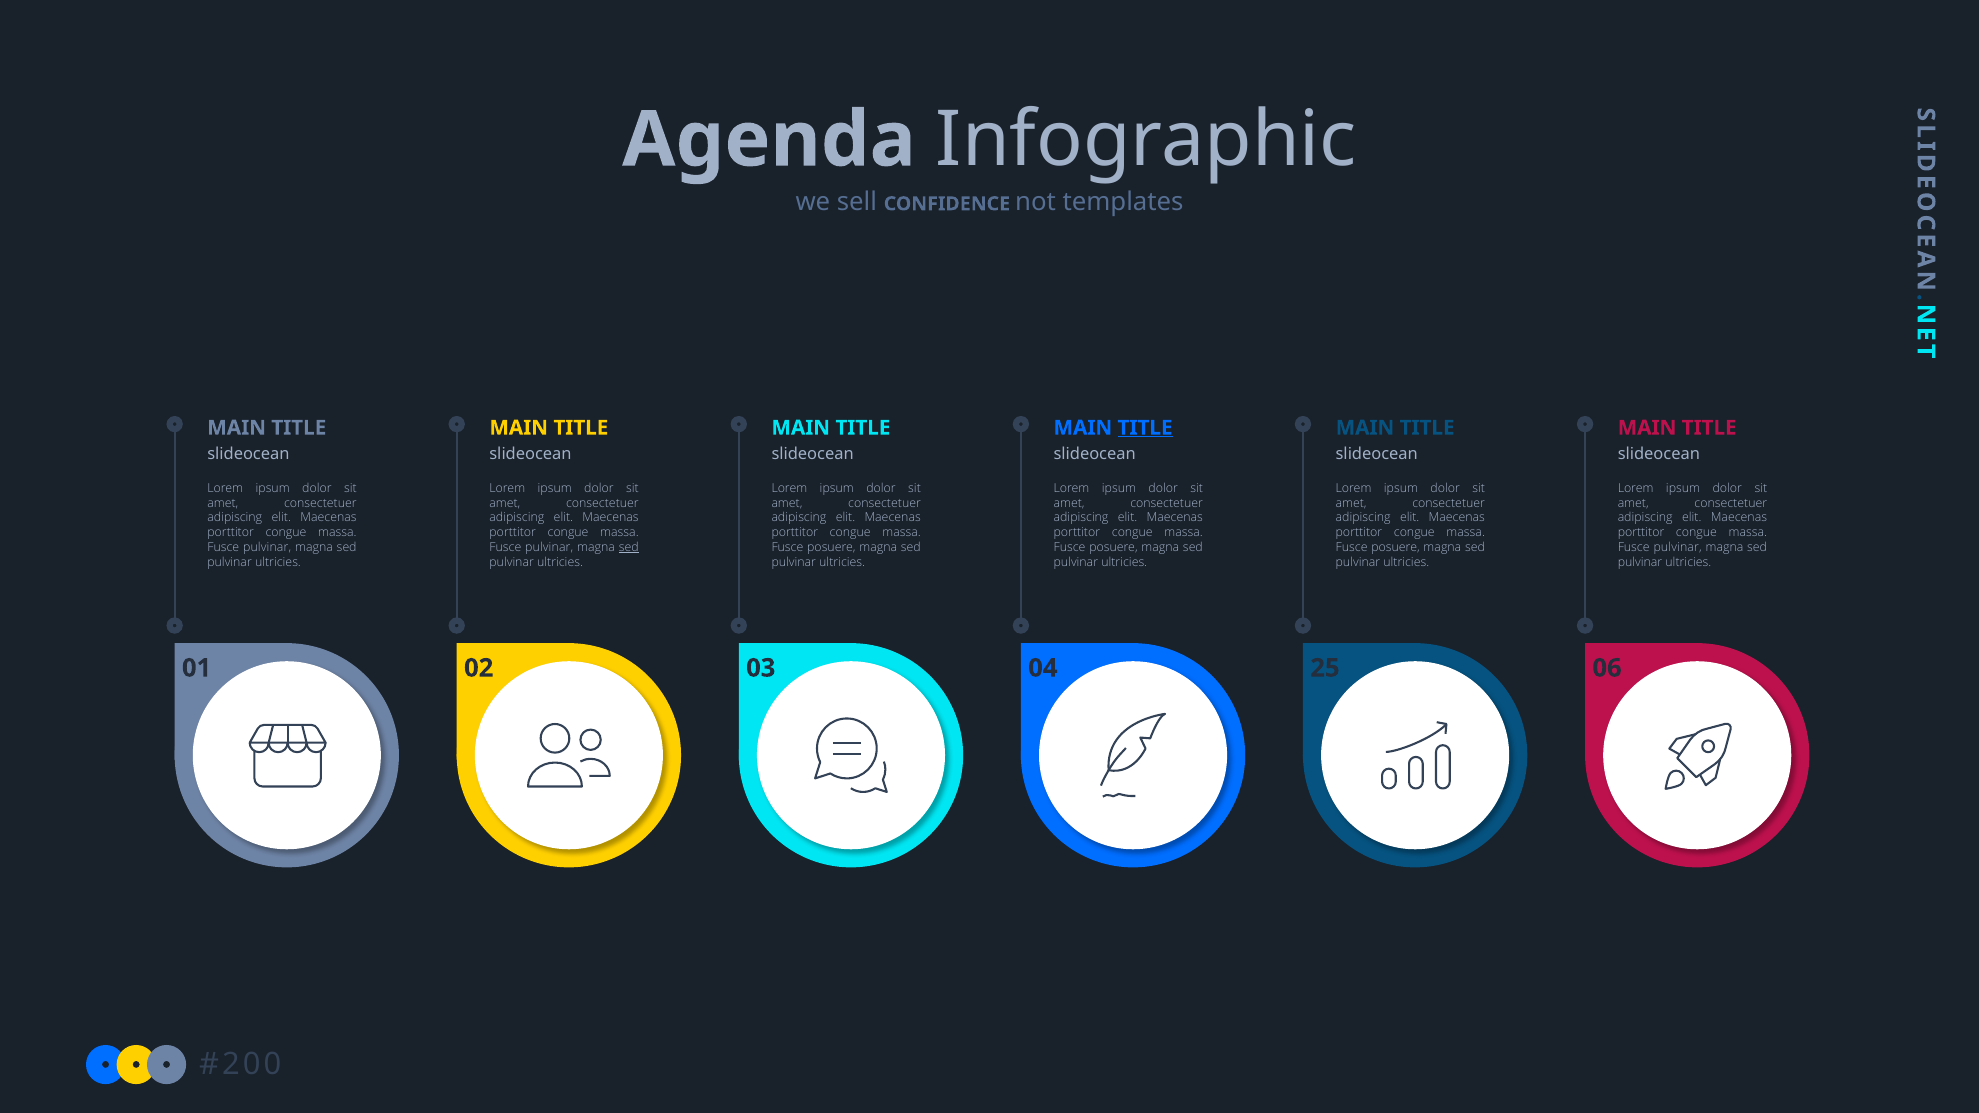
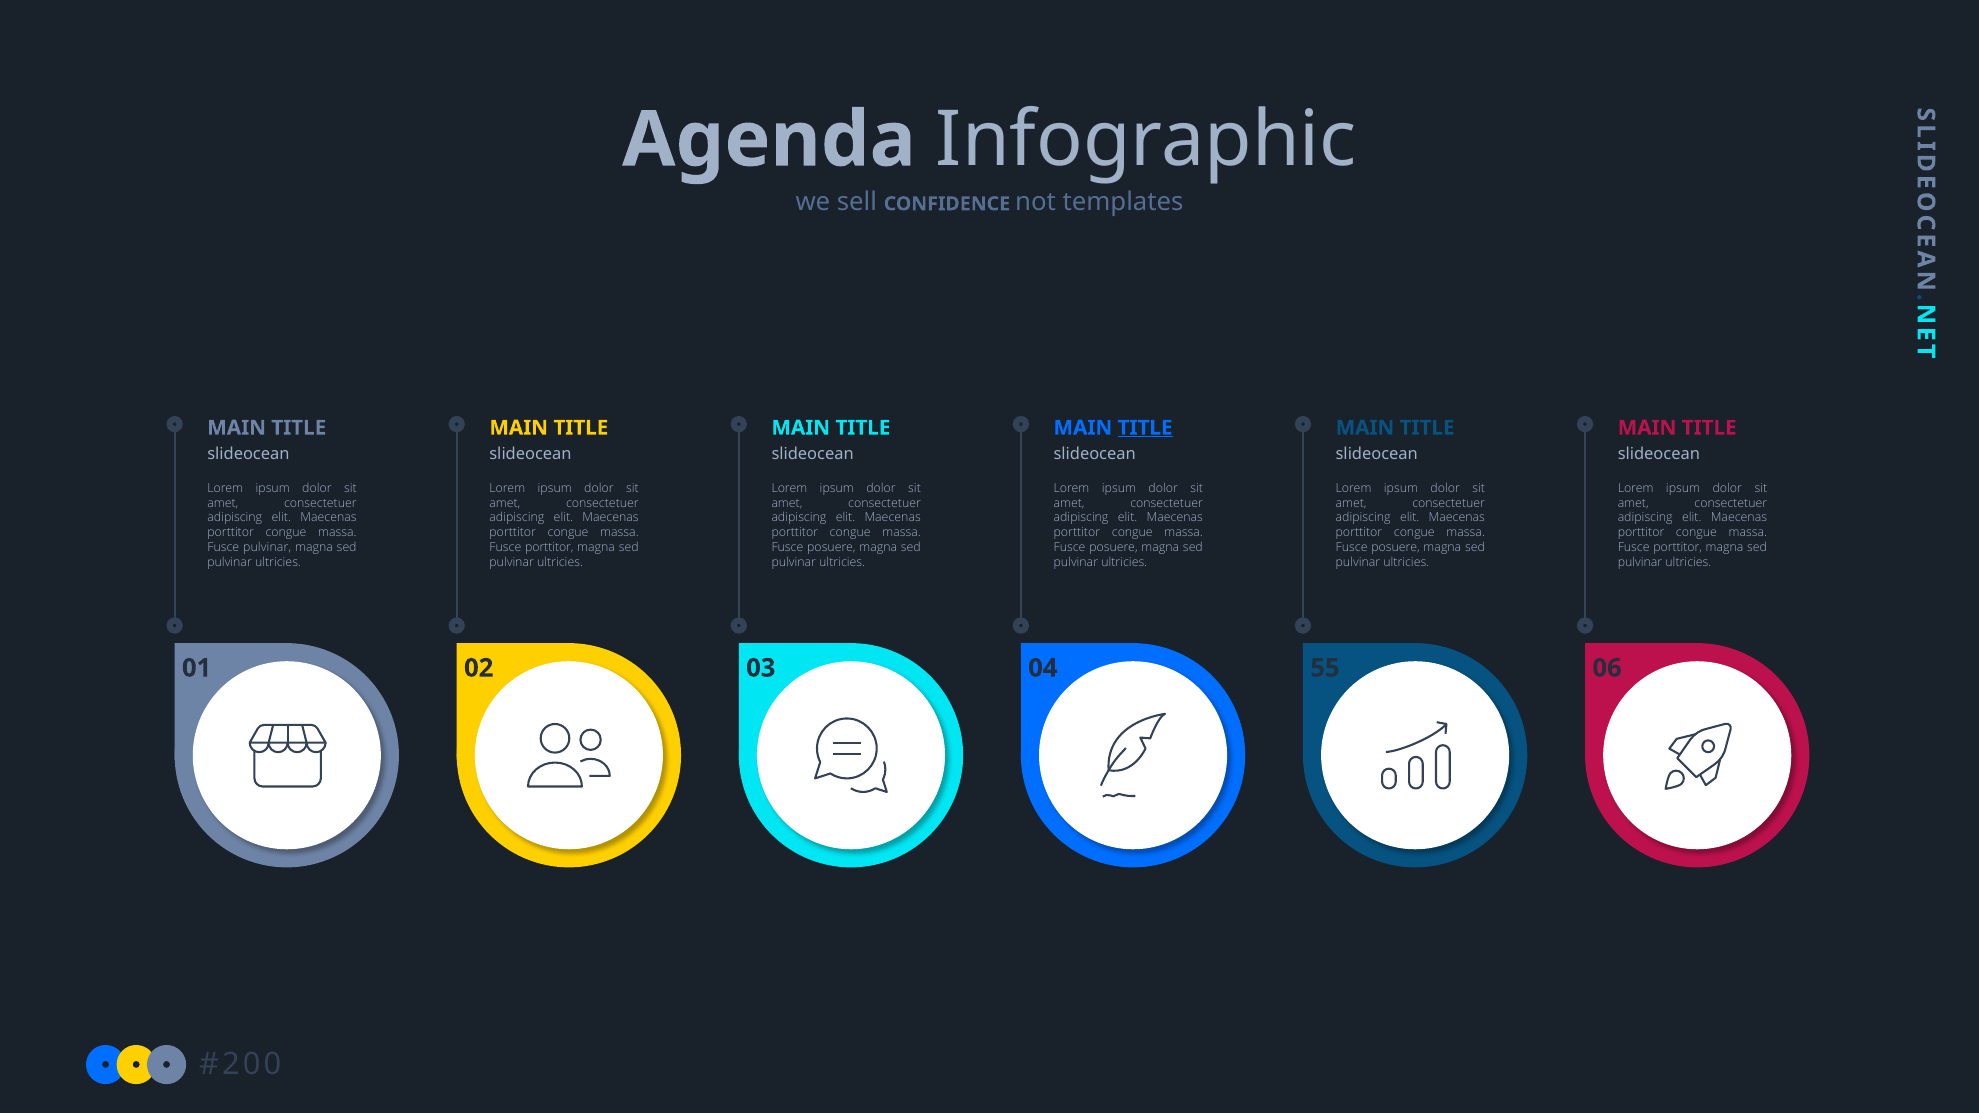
pulvinar at (549, 548): pulvinar -> porttitor
sed at (629, 548) underline: present -> none
pulvinar at (1678, 548): pulvinar -> porttitor
25: 25 -> 55
